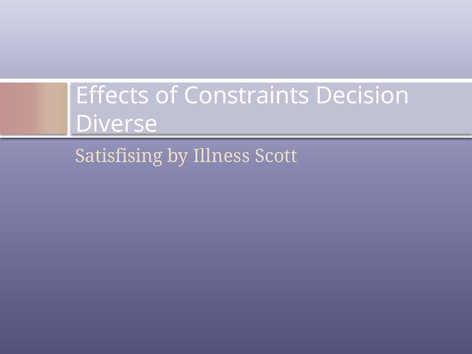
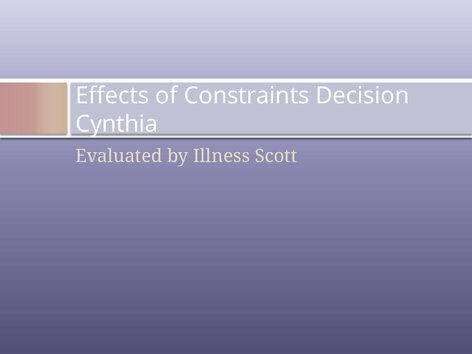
Diverse: Diverse -> Cynthia
Satisfising: Satisfising -> Evaluated
